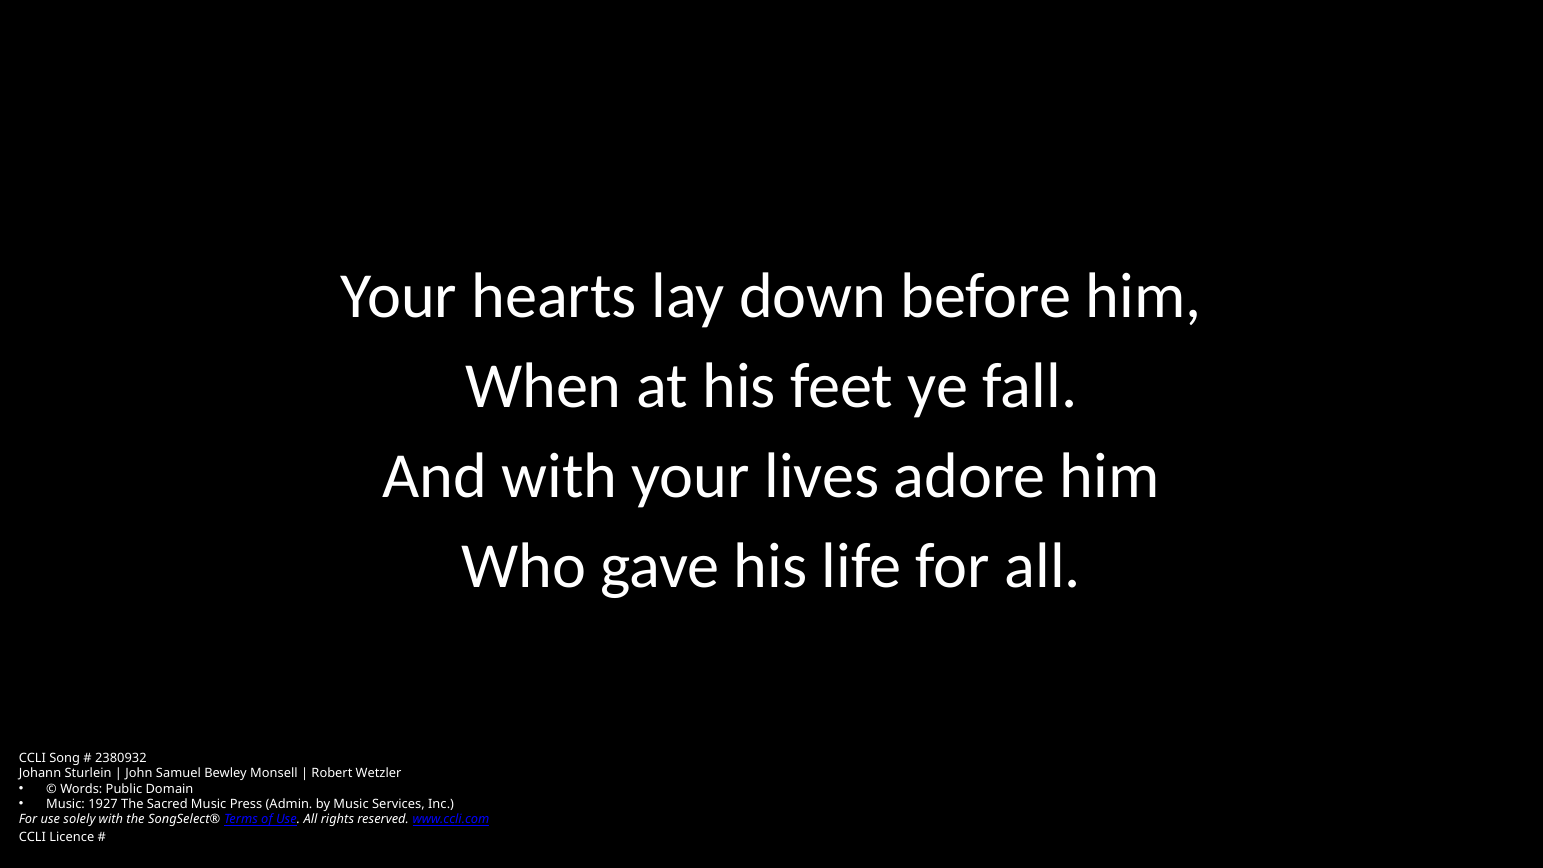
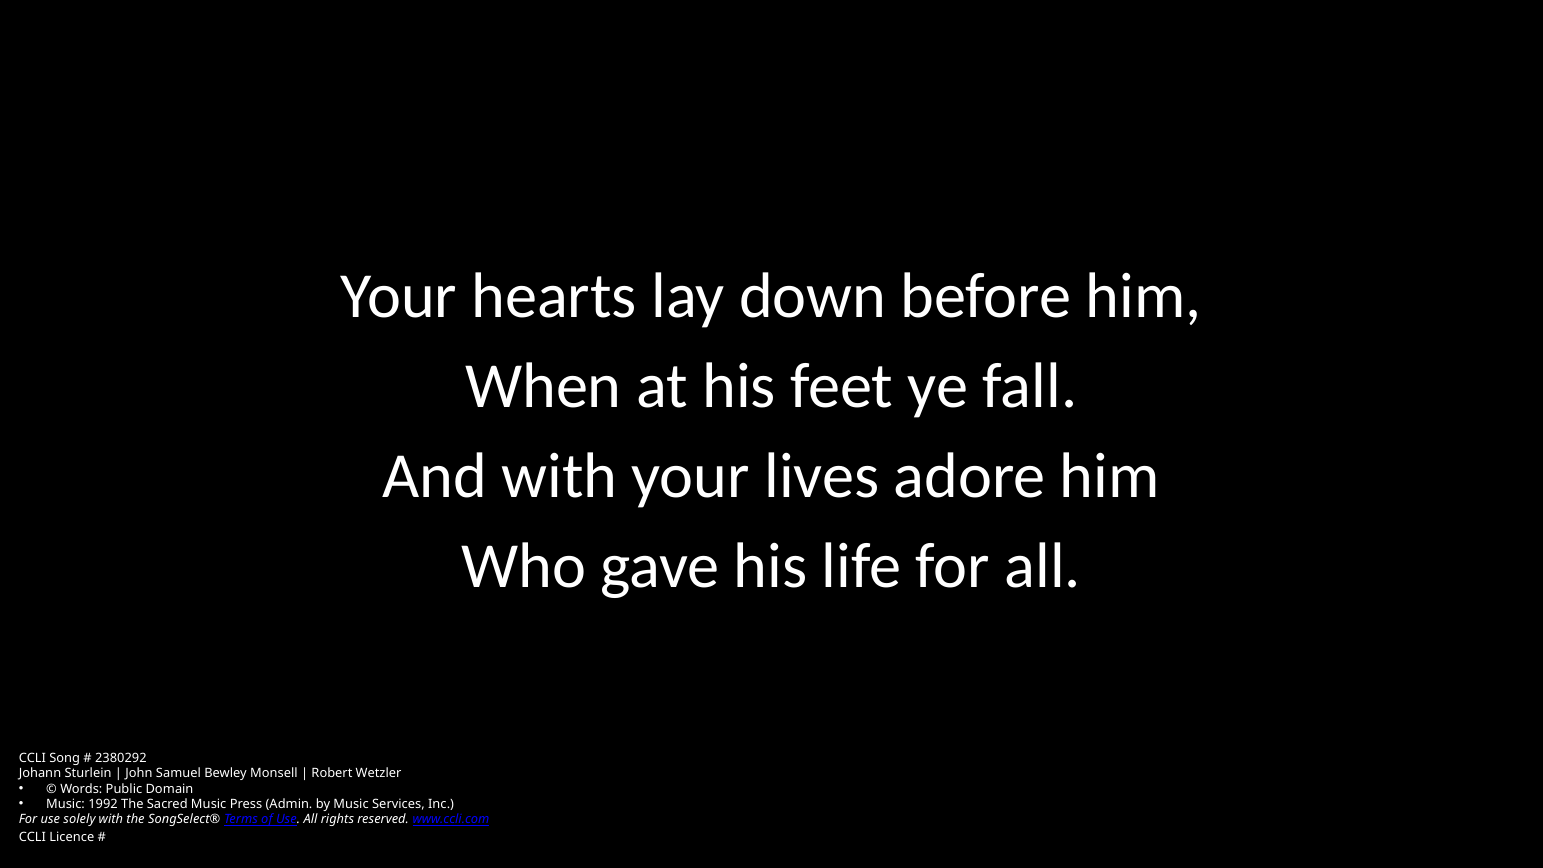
2380932: 2380932 -> 2380292
1927: 1927 -> 1992
